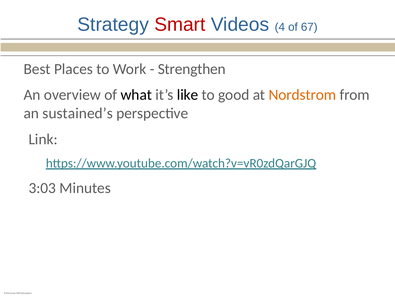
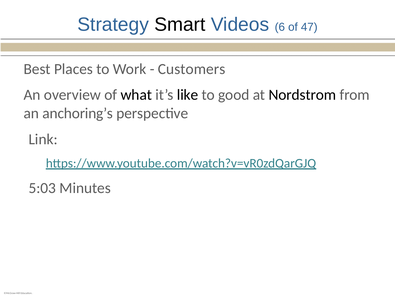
Smart colour: red -> black
4: 4 -> 6
67: 67 -> 47
Strengthen: Strengthen -> Customers
Nordstrom colour: orange -> black
sustained’s: sustained’s -> anchoring’s
3:03: 3:03 -> 5:03
